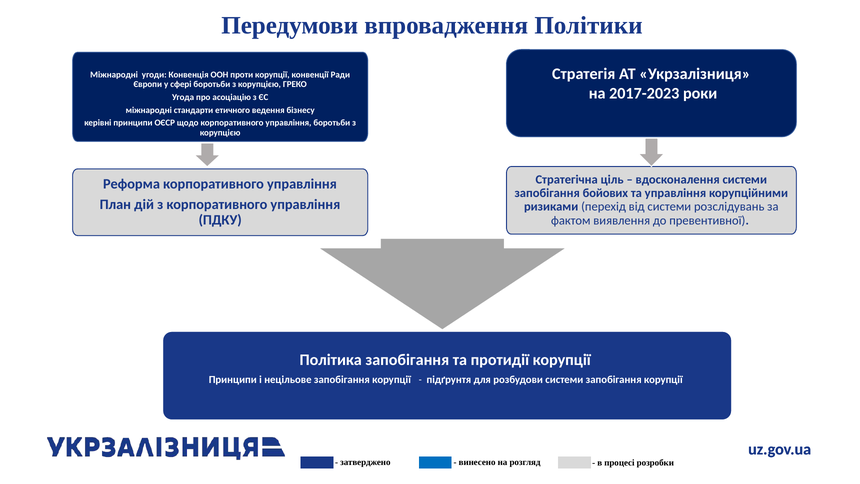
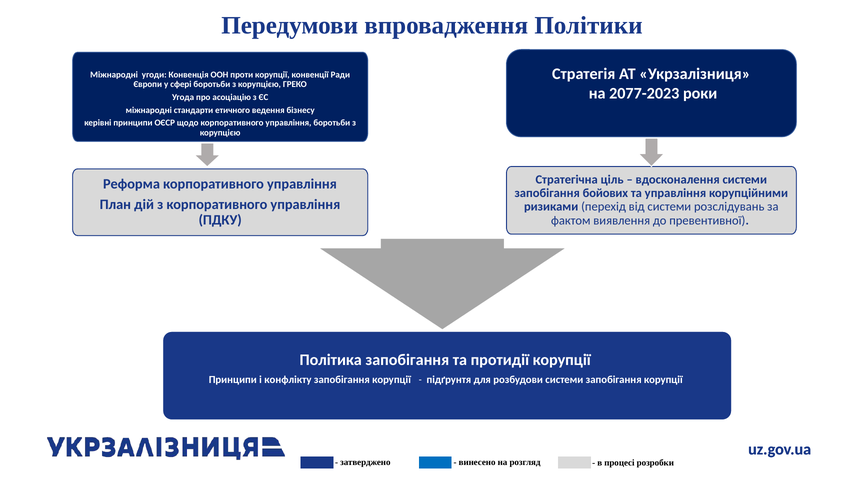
2017-2023: 2017-2023 -> 2077-2023
нецільове: нецільове -> конфлікту
